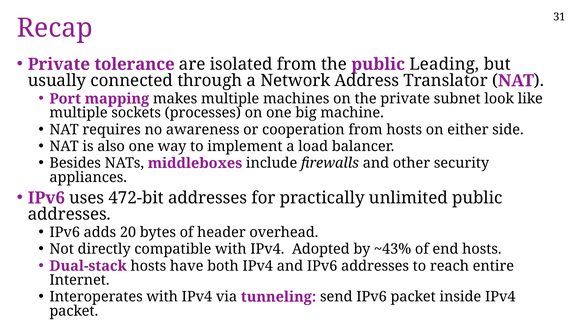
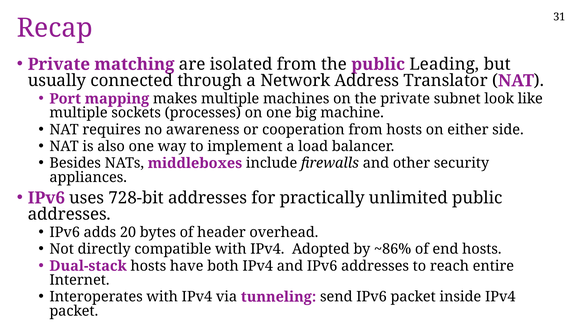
tolerance: tolerance -> matching
472-bit: 472-bit -> 728-bit
~43%: ~43% -> ~86%
